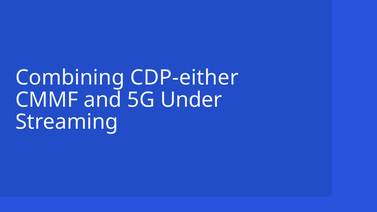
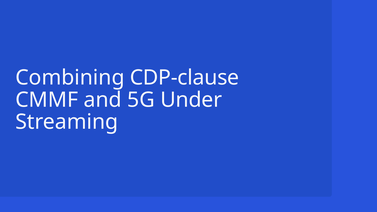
CDP-either: CDP-either -> CDP-clause
